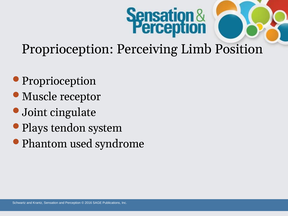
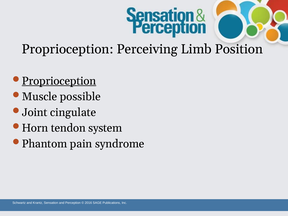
Proprioception at (59, 81) underline: none -> present
receptor: receptor -> possible
Plays: Plays -> Horn
used: used -> pain
